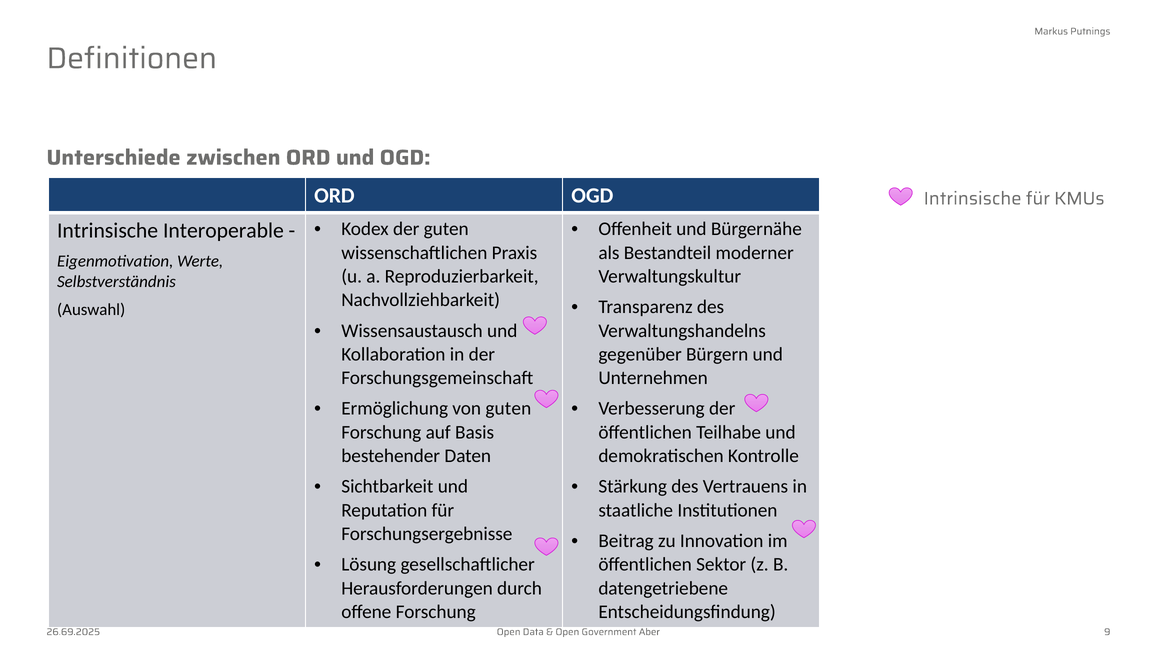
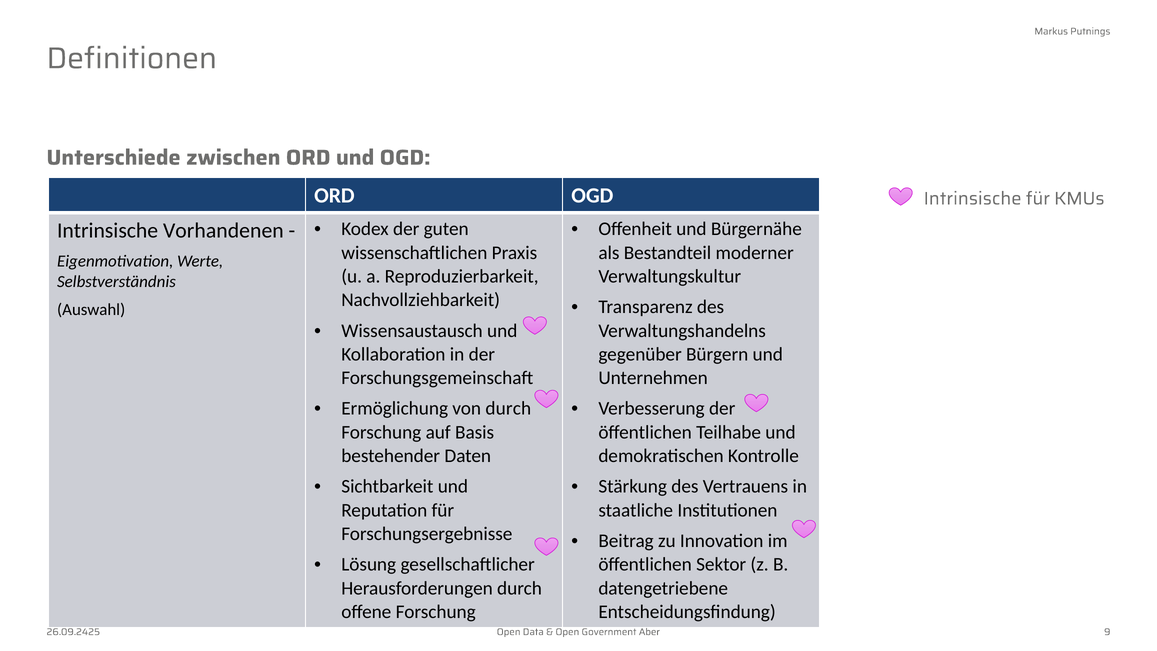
Interoperable: Interoperable -> Vorhandenen
von guten: guten -> durch
26.69.2025: 26.69.2025 -> 26.09.2425
